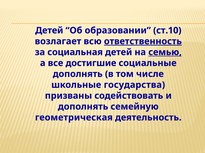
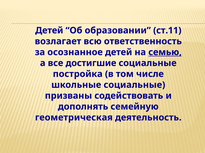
ст.10: ст.10 -> ст.11
ответственность underline: present -> none
социальная: социальная -> осознанное
дополнять at (78, 74): дополнять -> постройка
школьные государства: государства -> социальные
